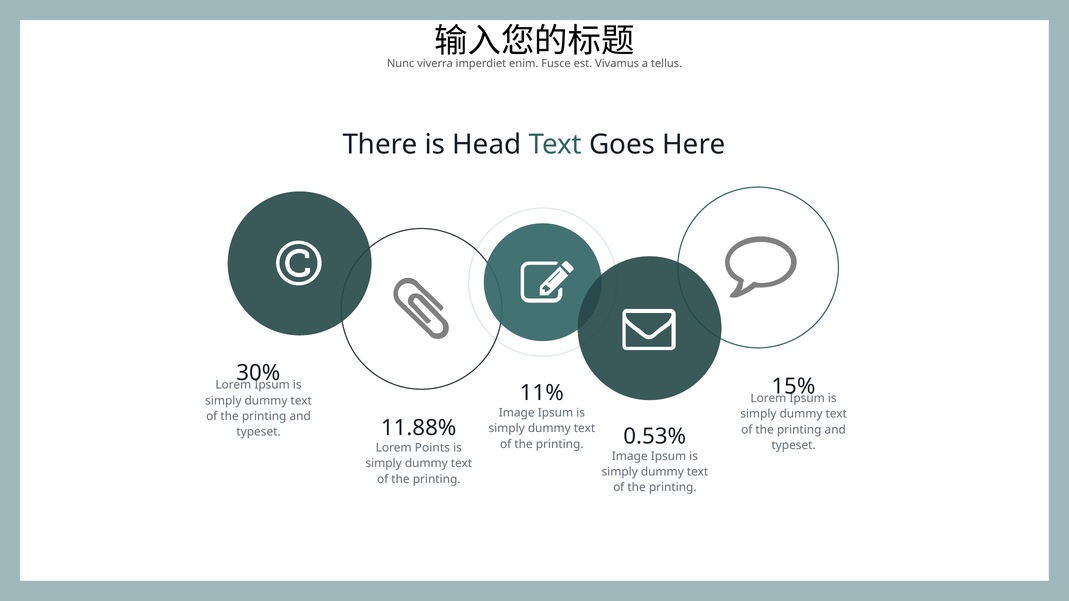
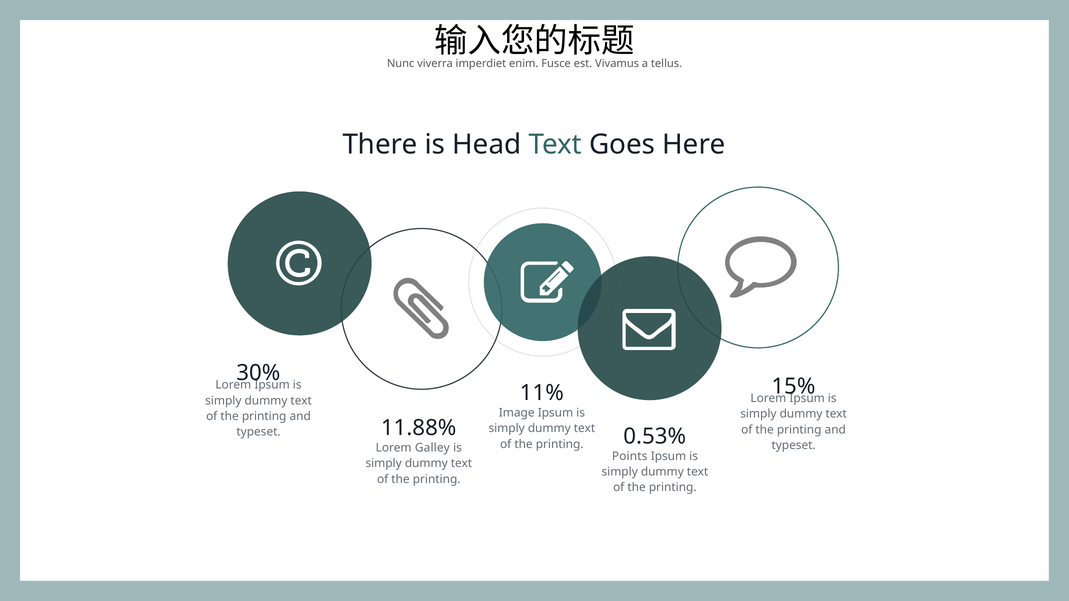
Points: Points -> Galley
Image at (630, 456): Image -> Points
